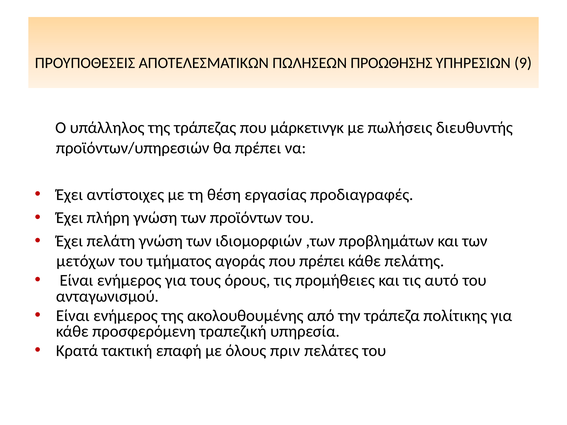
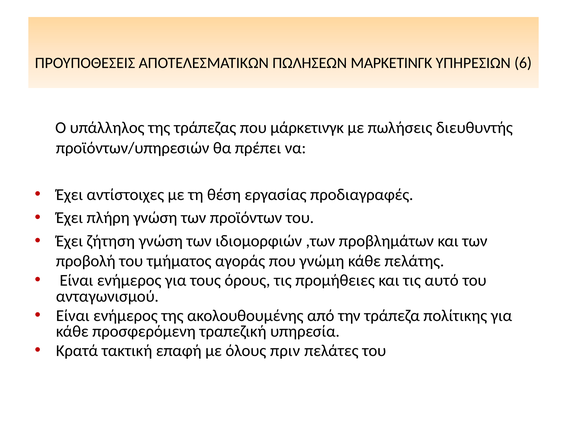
ΠΡΟΩΘΗΣΗΣ: ΠΡΟΩΘΗΣΗΣ -> ΜΑΡΚΕΤΙΝΓΚ
9: 9 -> 6
πελάτη: πελάτη -> ζήτηση
μετόχων: μετόχων -> προβολή
που πρέπει: πρέπει -> γνώμη
